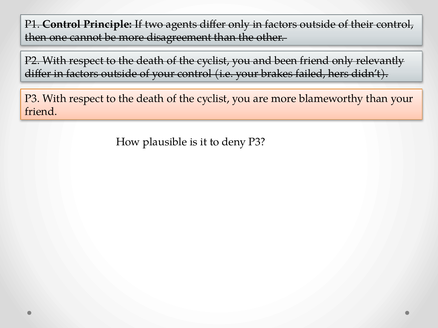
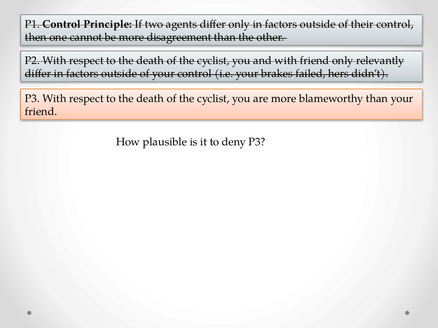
and been: been -> with
